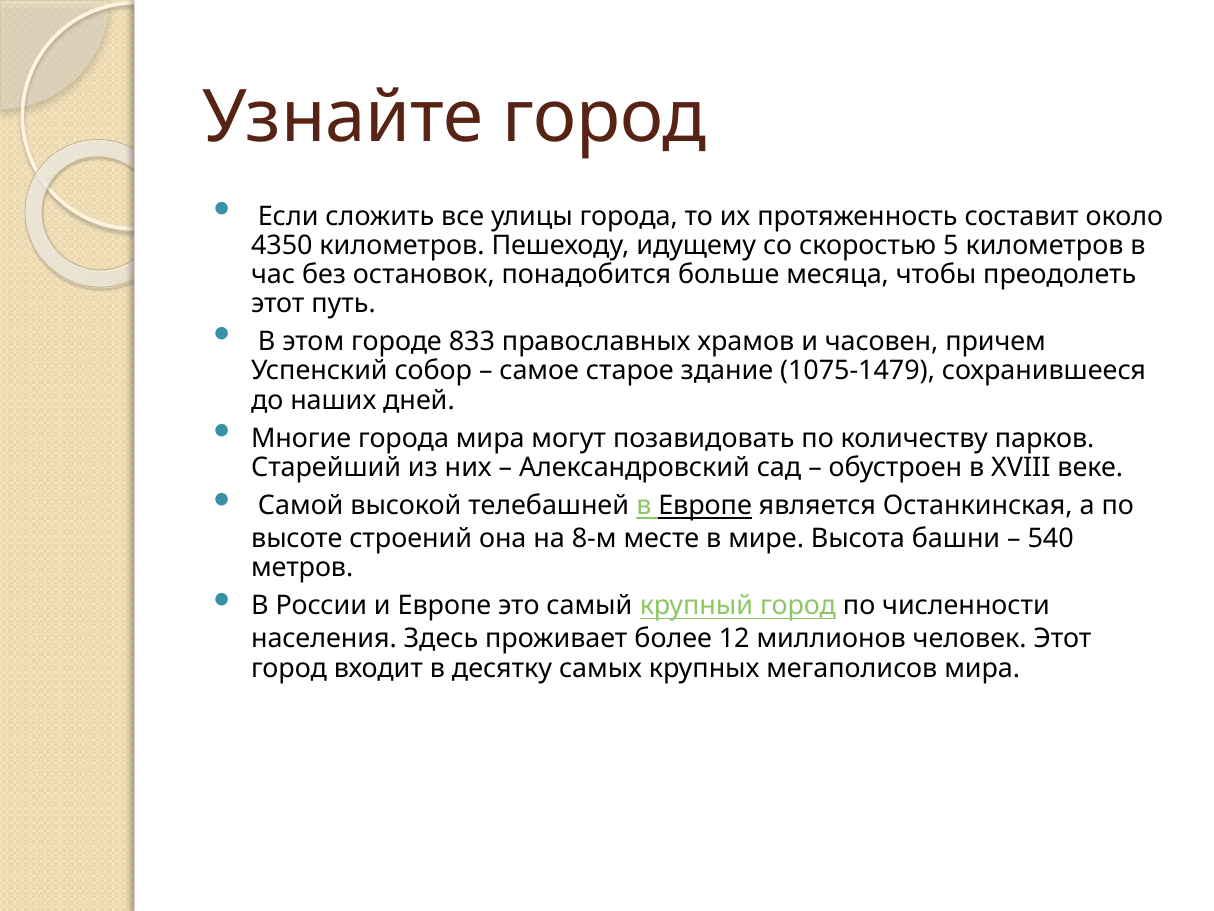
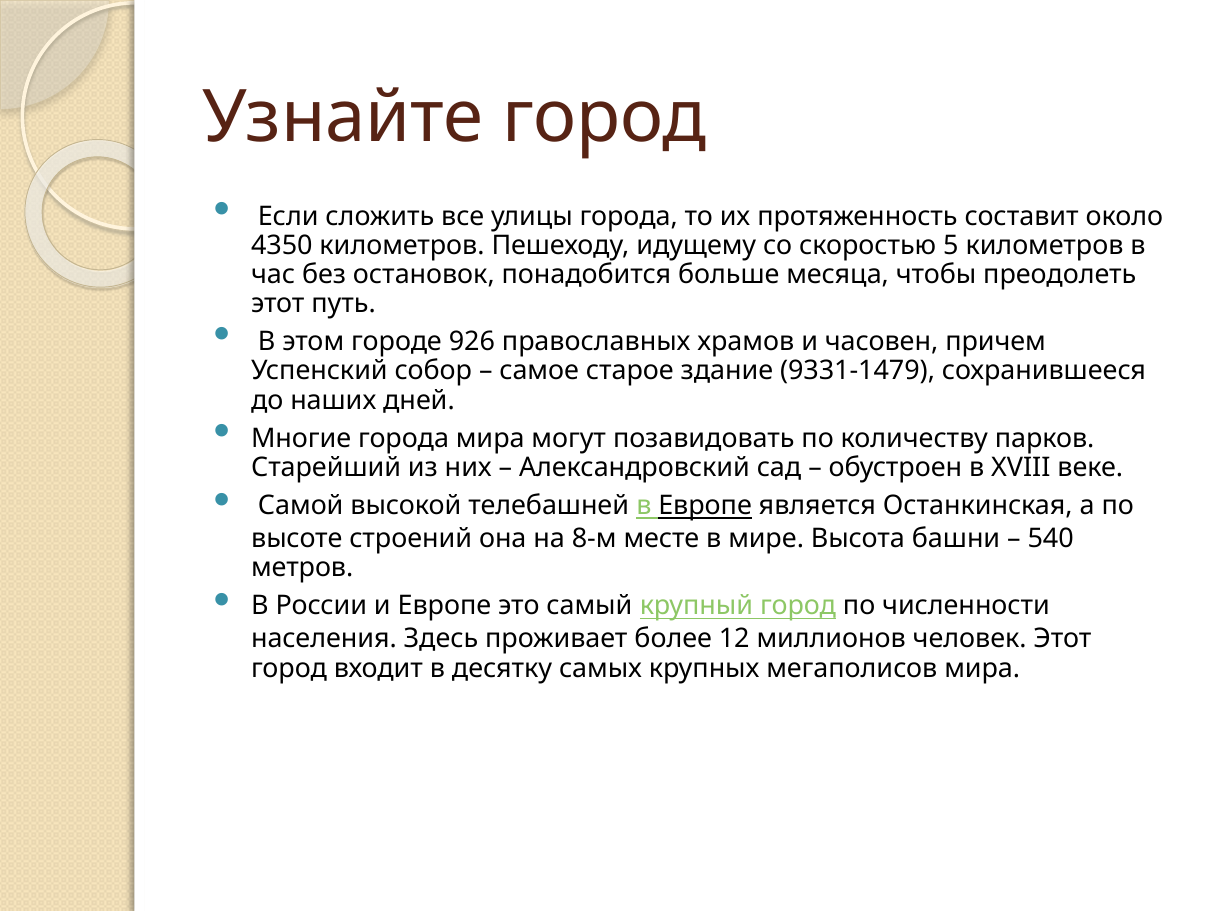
833: 833 -> 926
1075-1479: 1075-1479 -> 9331-1479
